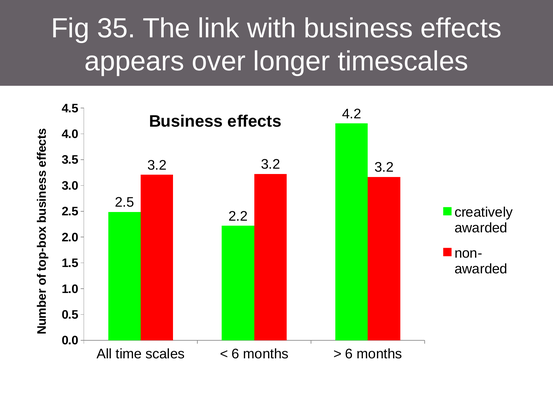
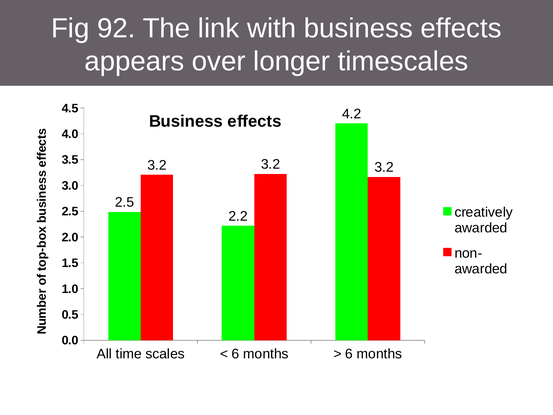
35: 35 -> 92
